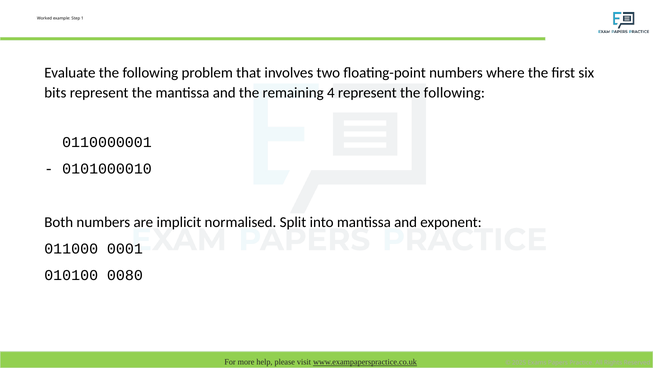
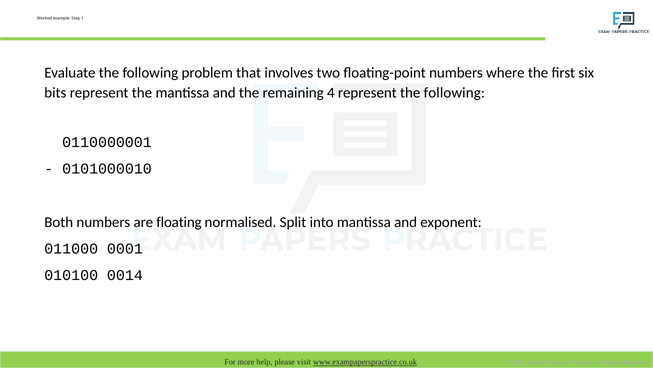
implicit: implicit -> floating
0080: 0080 -> 0014
